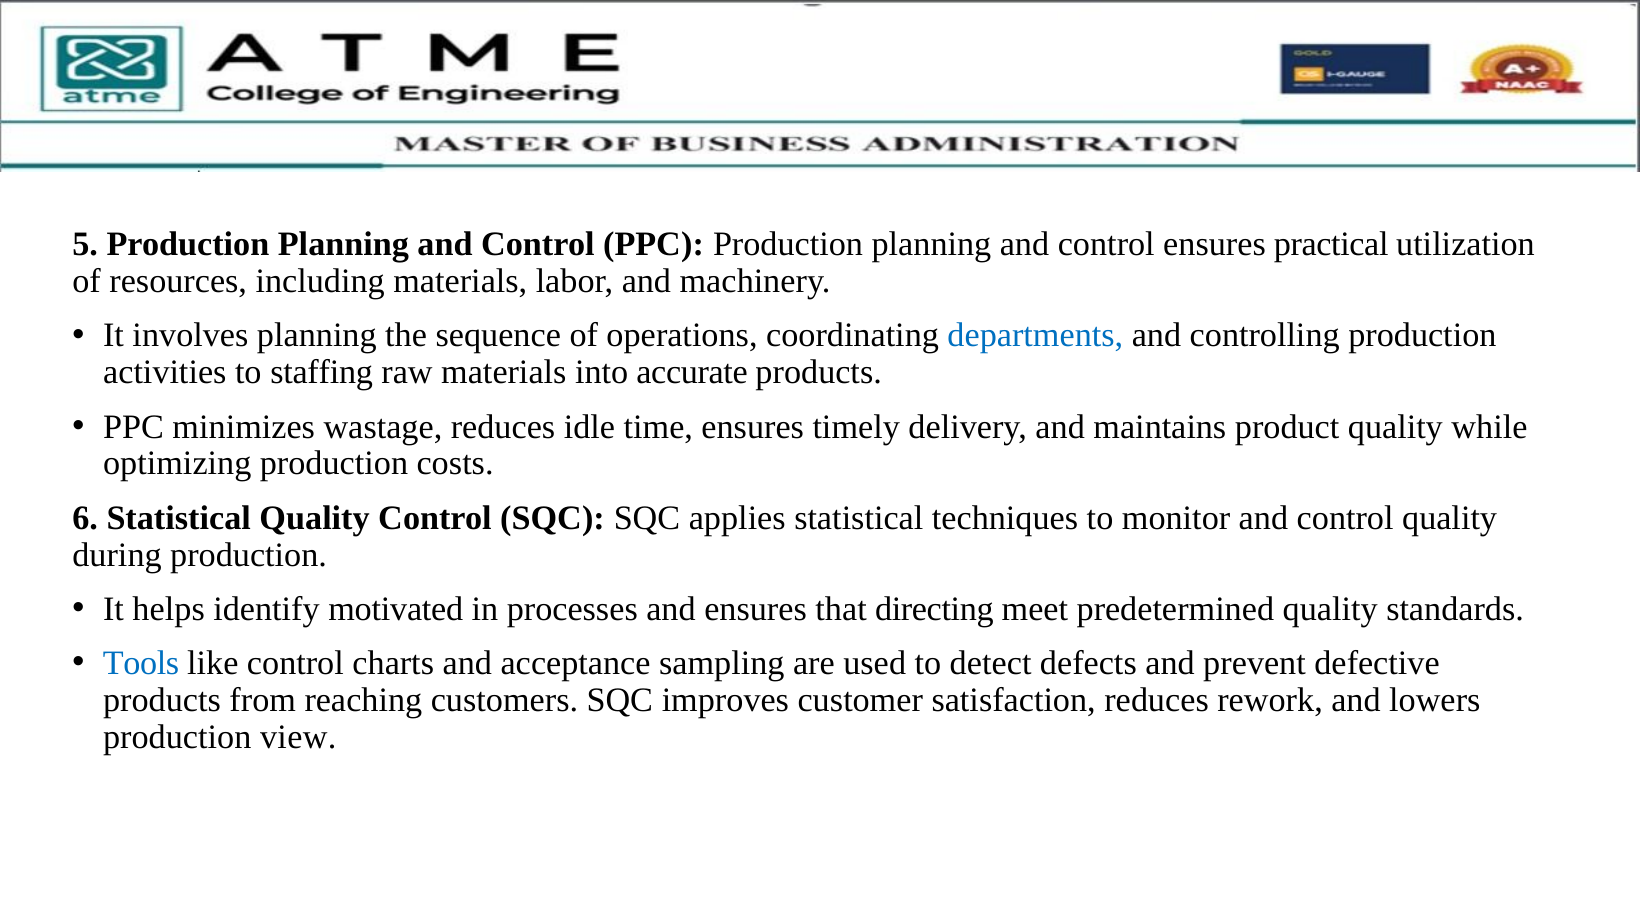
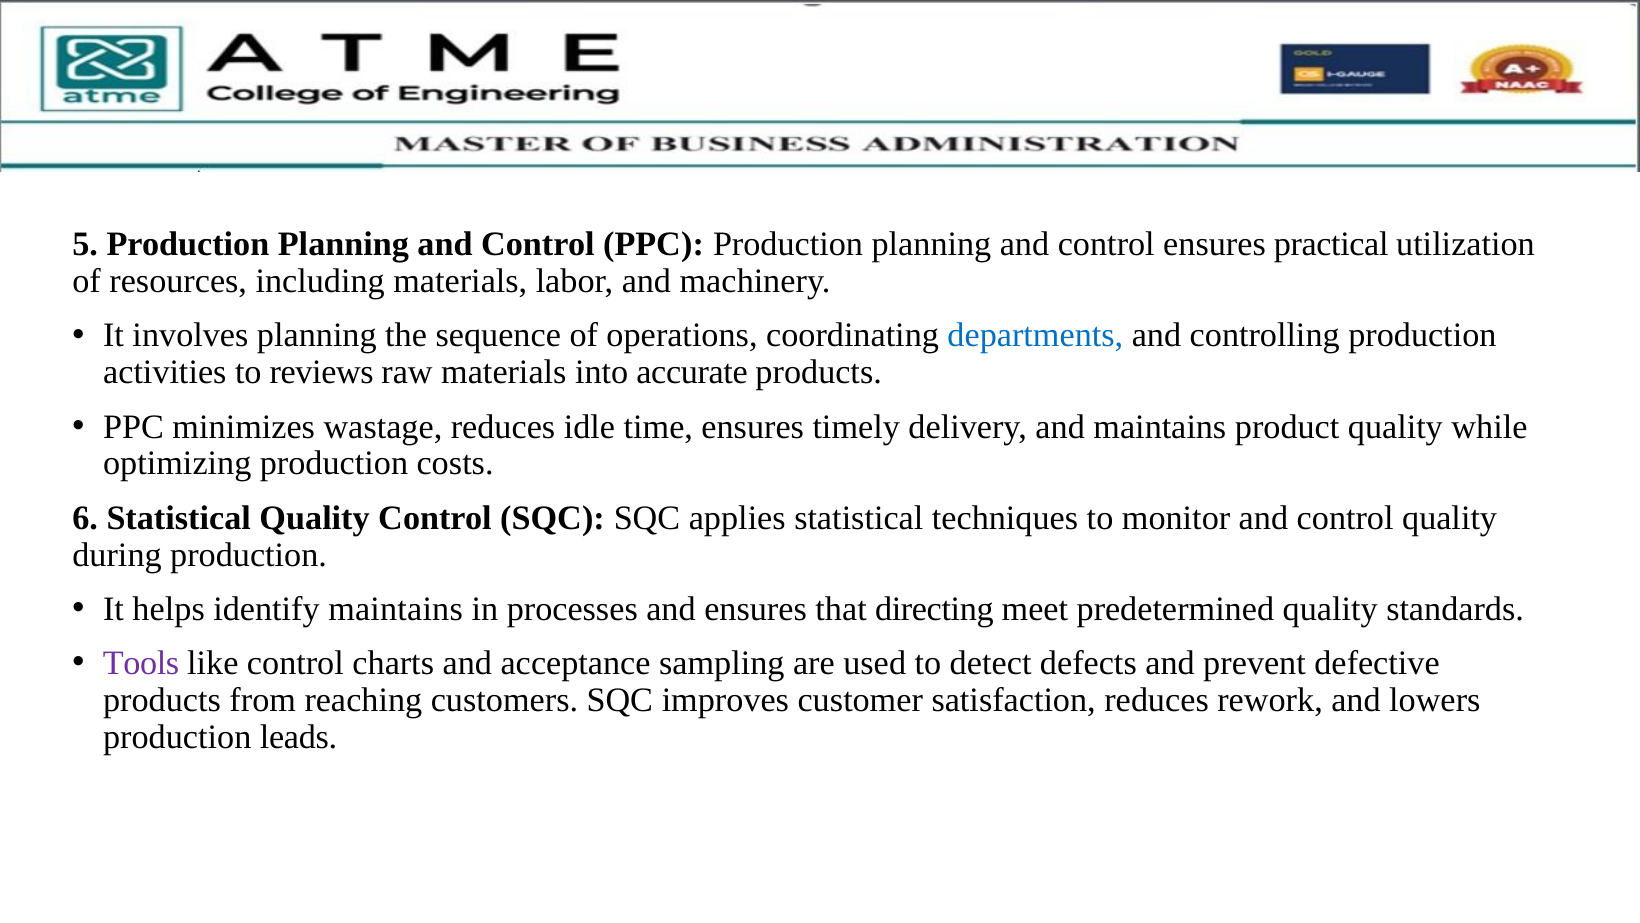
staffing: staffing -> reviews
identify motivated: motivated -> maintains
Tools colour: blue -> purple
view: view -> leads
